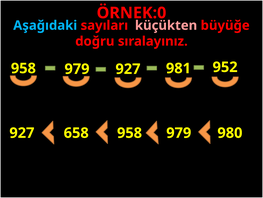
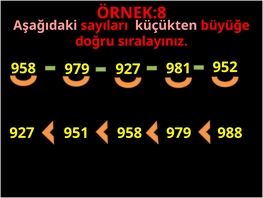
ÖRNEK:0: ÖRNEK:0 -> ÖRNEK:8
Aşağıdaki colour: light blue -> pink
658: 658 -> 951
980: 980 -> 988
